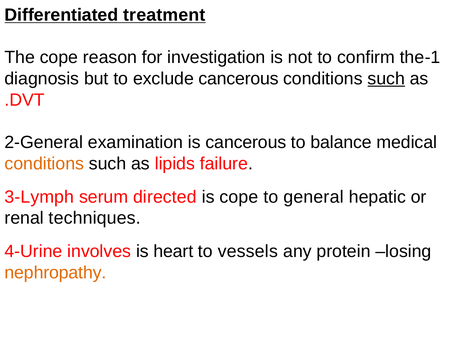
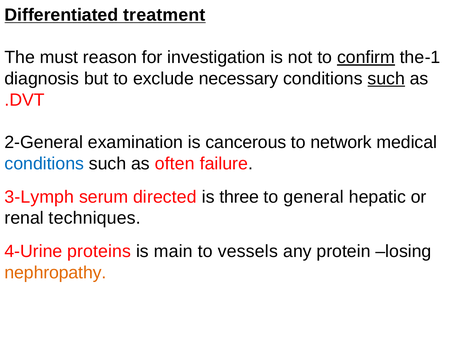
The cope: cope -> must
confirm underline: none -> present
exclude cancerous: cancerous -> necessary
balance: balance -> network
conditions at (44, 164) colour: orange -> blue
lipids: lipids -> often
is cope: cope -> three
involves: involves -> proteins
heart: heart -> main
